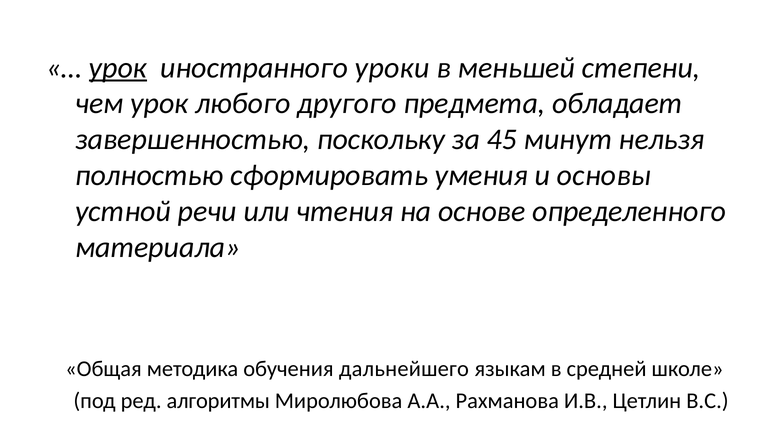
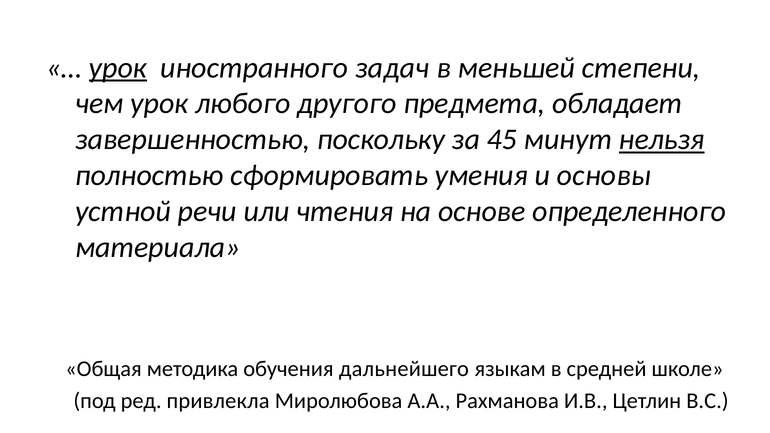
уроки: уроки -> задач
нельзя underline: none -> present
алгоритмы: алгоритмы -> привлекла
